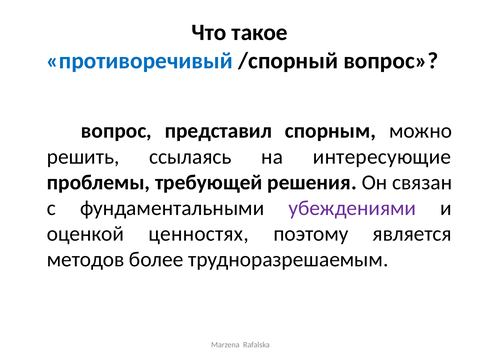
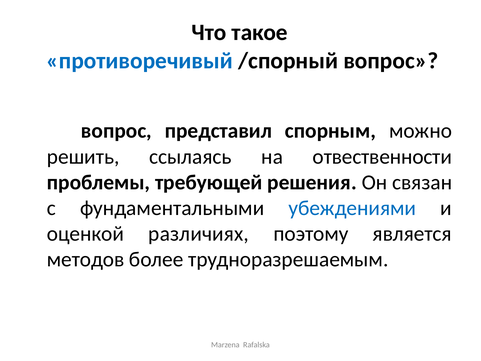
интересующие: интересующие -> отвественности
убеждениями colour: purple -> blue
ценностях: ценностях -> различиях
